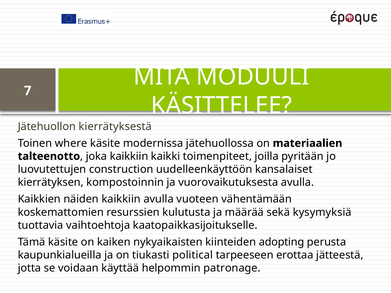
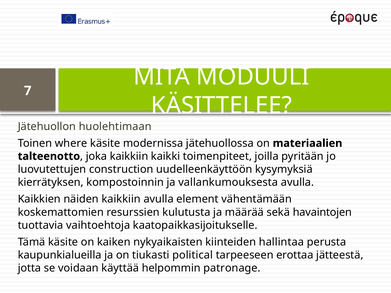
kierrätyksestä: kierrätyksestä -> huolehtimaan
kansalaiset: kansalaiset -> kysymyksiä
vuorovaikutuksesta: vuorovaikutuksesta -> vallankumouksesta
vuoteen: vuoteen -> element
kysymyksiä: kysymyksiä -> havaintojen
adopting: adopting -> hallintaa
